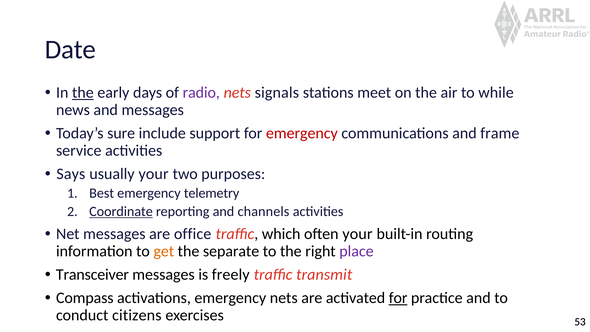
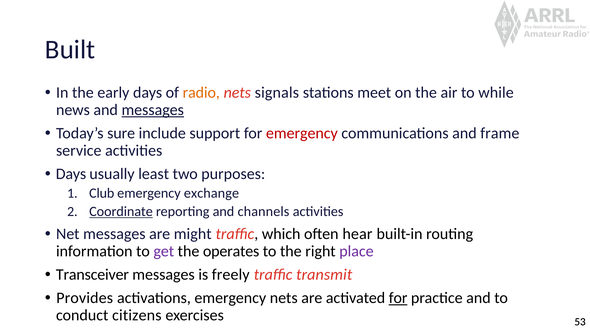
Date: Date -> Built
the at (83, 93) underline: present -> none
radio colour: purple -> orange
messages at (153, 110) underline: none -> present
Says at (71, 174): Says -> Days
usually your: your -> least
Best: Best -> Club
telemetry: telemetry -> exchange
office: office -> might
often your: your -> hear
get colour: orange -> purple
separate: separate -> operates
Compass: Compass -> Provides
